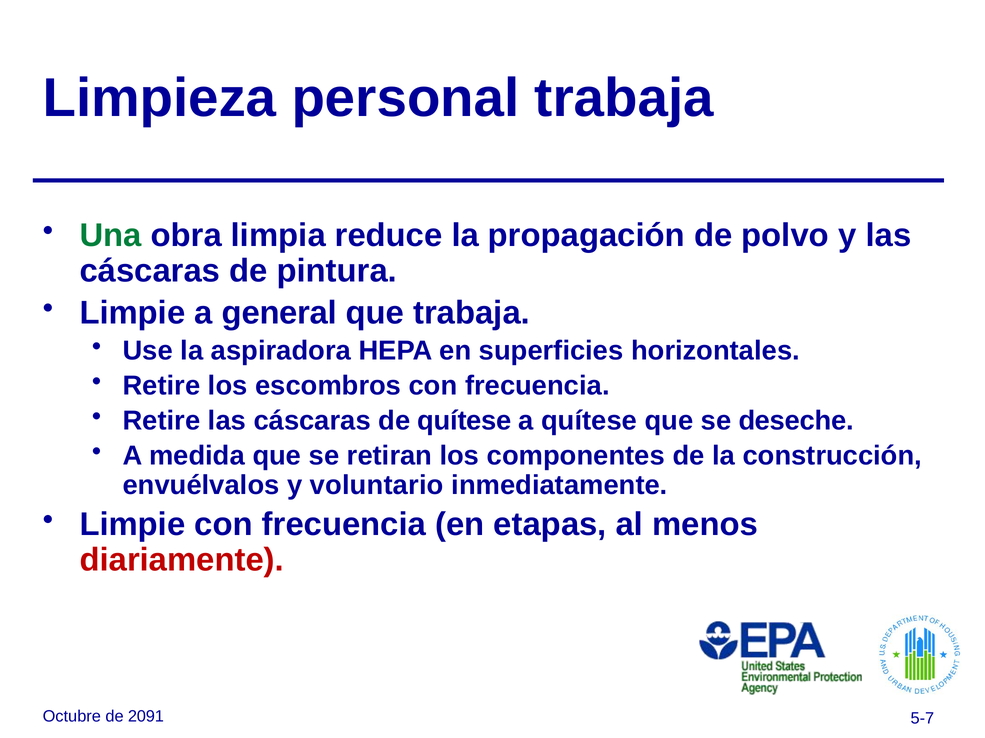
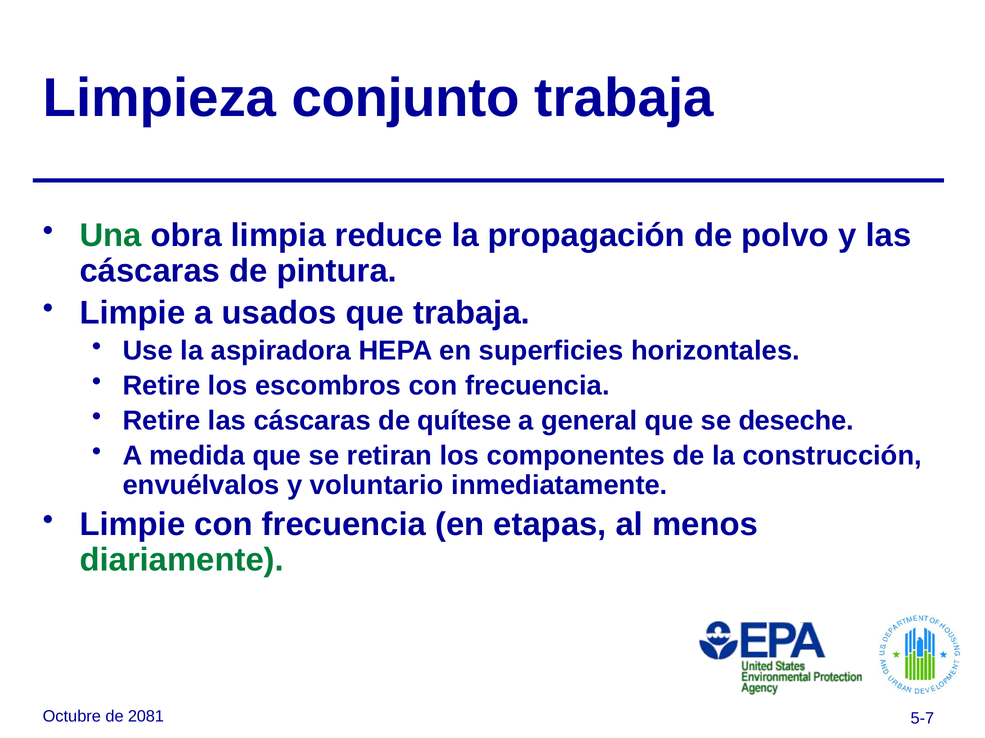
personal: personal -> conjunto
general: general -> usados
a quítese: quítese -> general
diariamente colour: red -> green
2091: 2091 -> 2081
